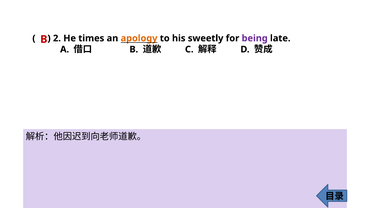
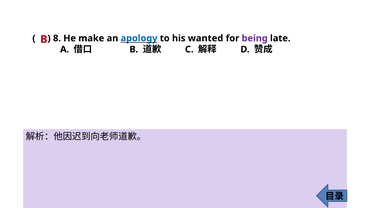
2: 2 -> 8
times: times -> make
apology colour: orange -> blue
sweetly: sweetly -> wanted
